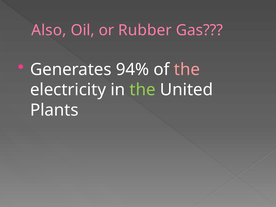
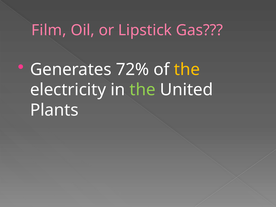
Also: Also -> Film
Rubber: Rubber -> Lipstick
94%: 94% -> 72%
the at (187, 70) colour: pink -> yellow
